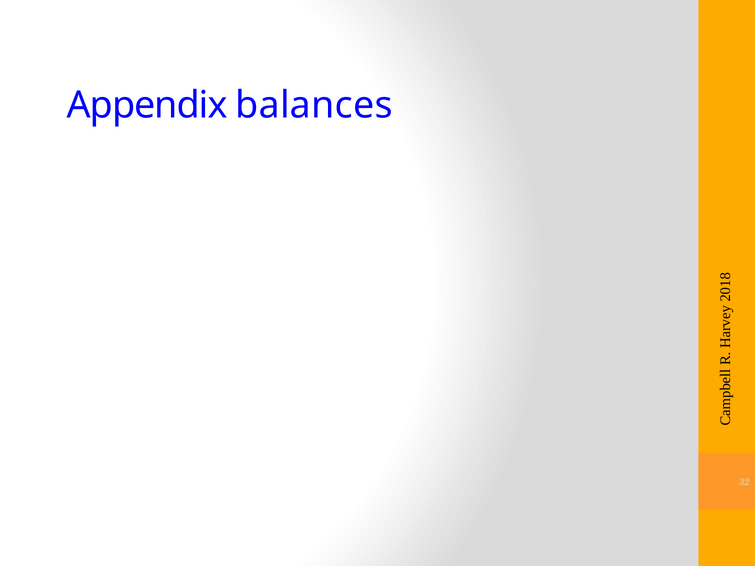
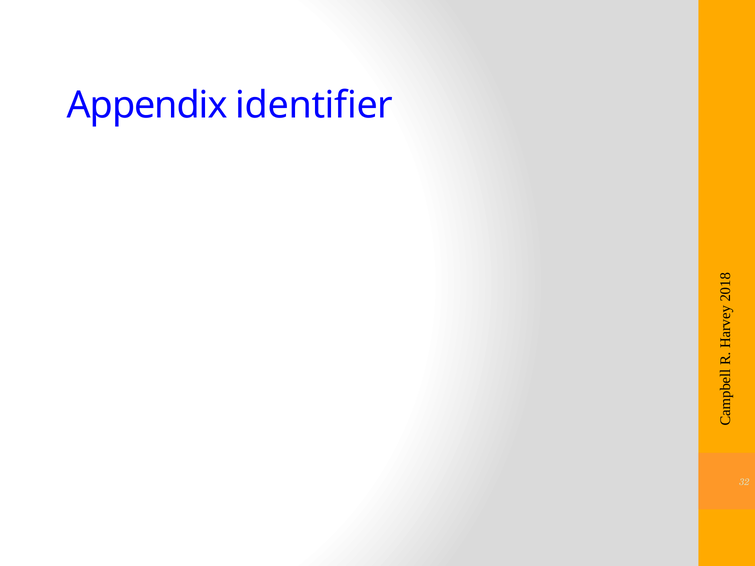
balances: balances -> identifier
